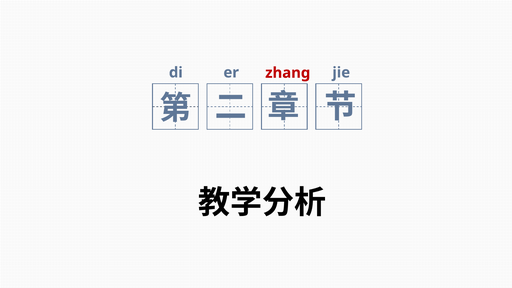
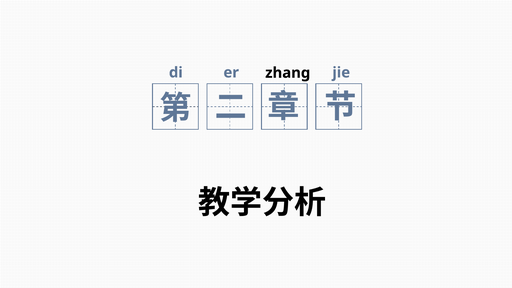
zhang colour: red -> black
